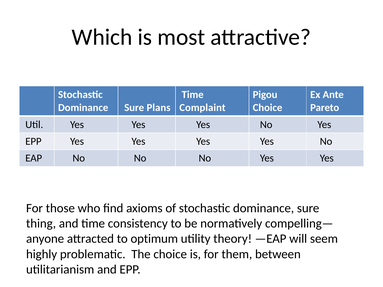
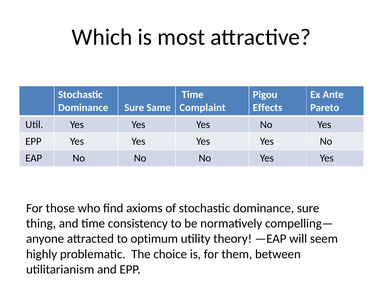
Plans: Plans -> Same
Choice at (268, 108): Choice -> Effects
